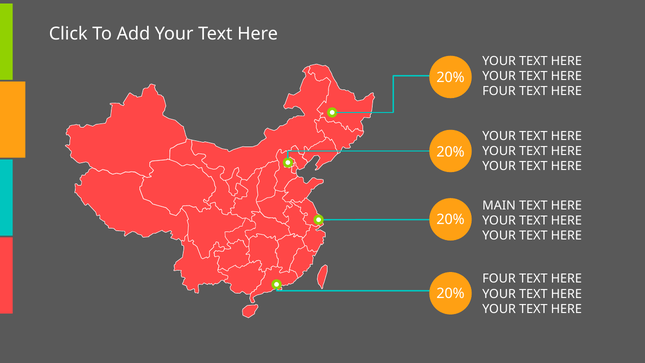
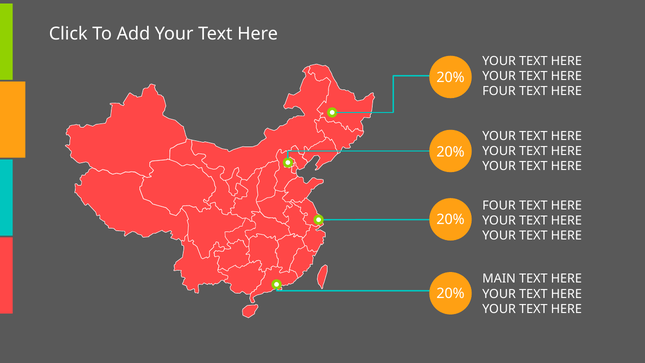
MAIN at (499, 205): MAIN -> FOUR
FOUR at (499, 279): FOUR -> MAIN
